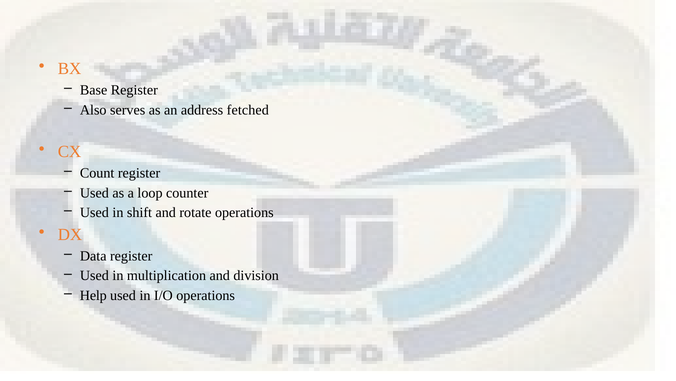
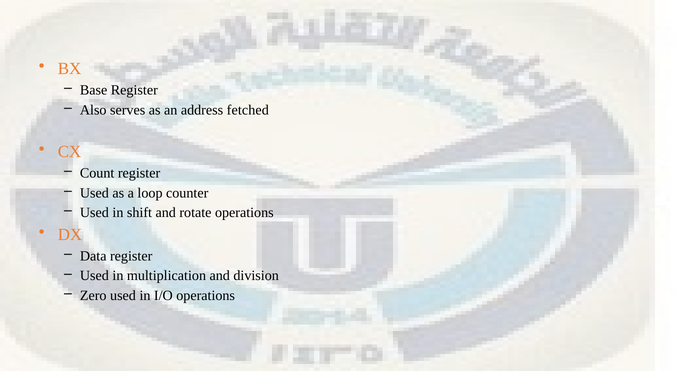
Help: Help -> Zero
